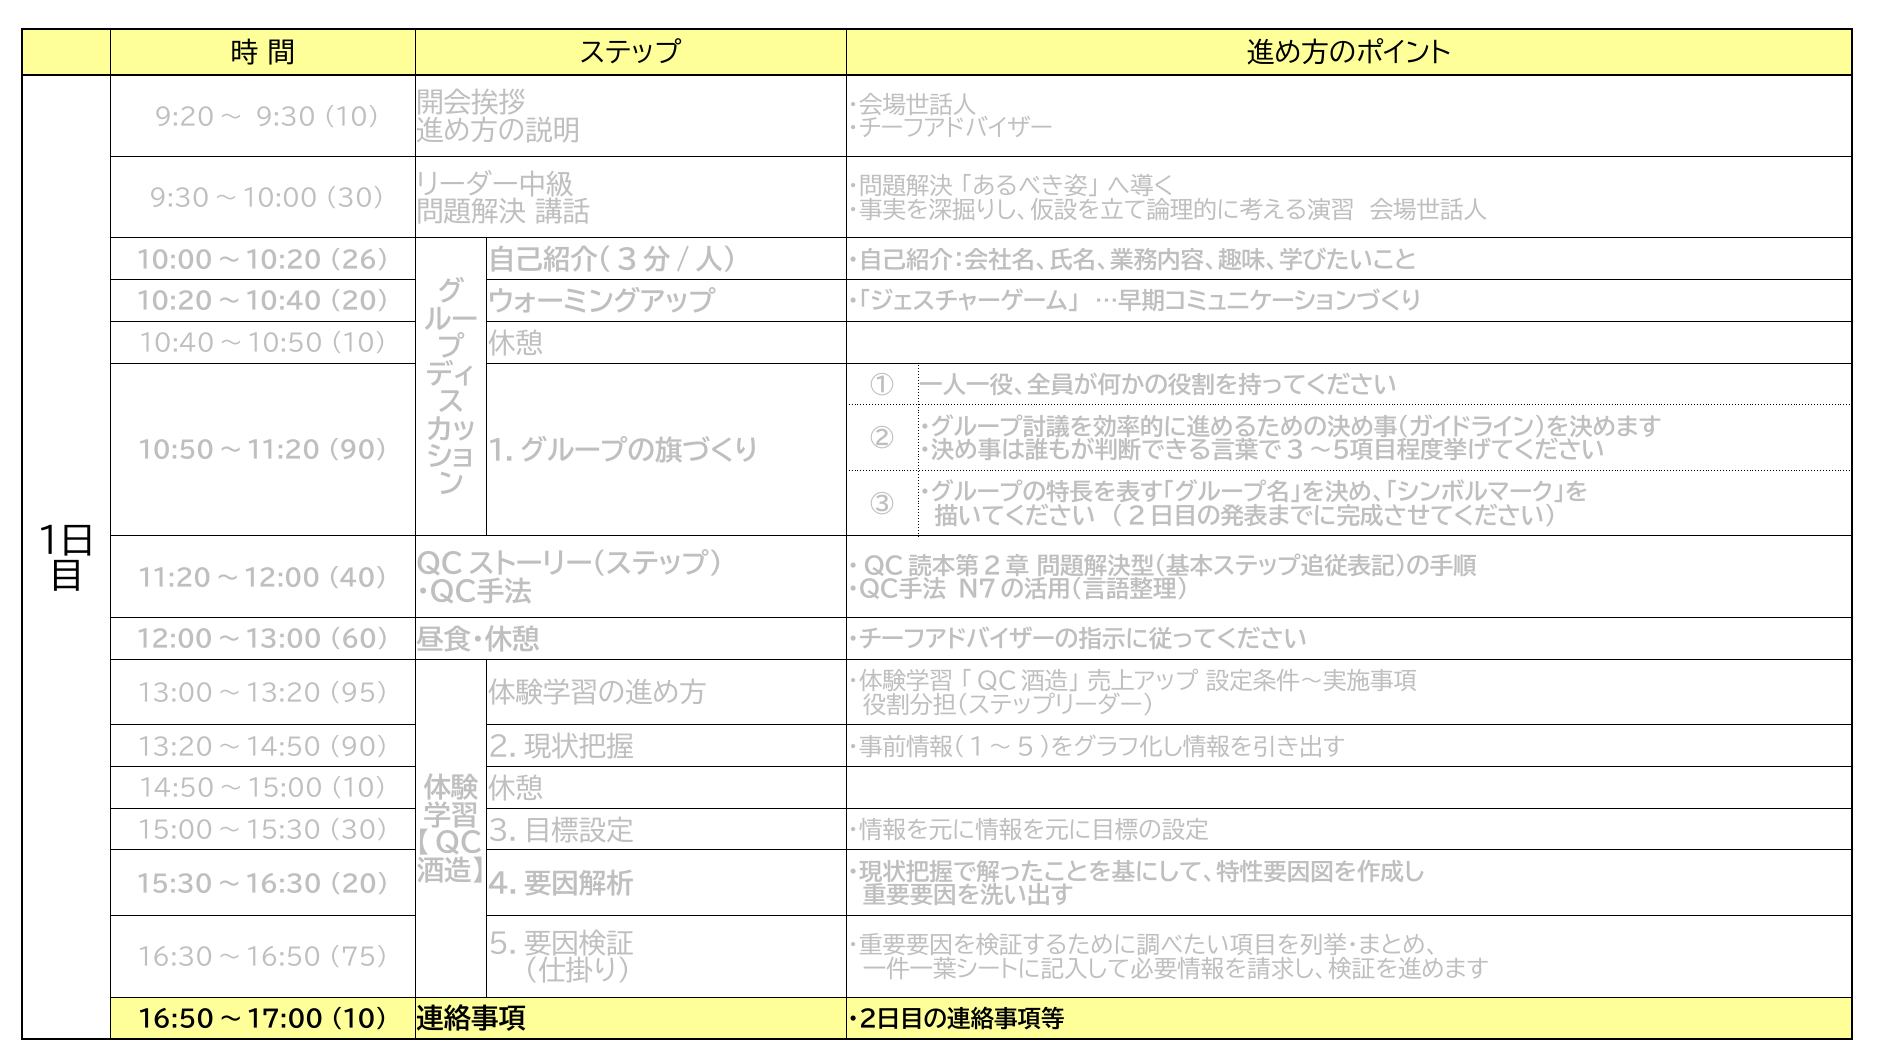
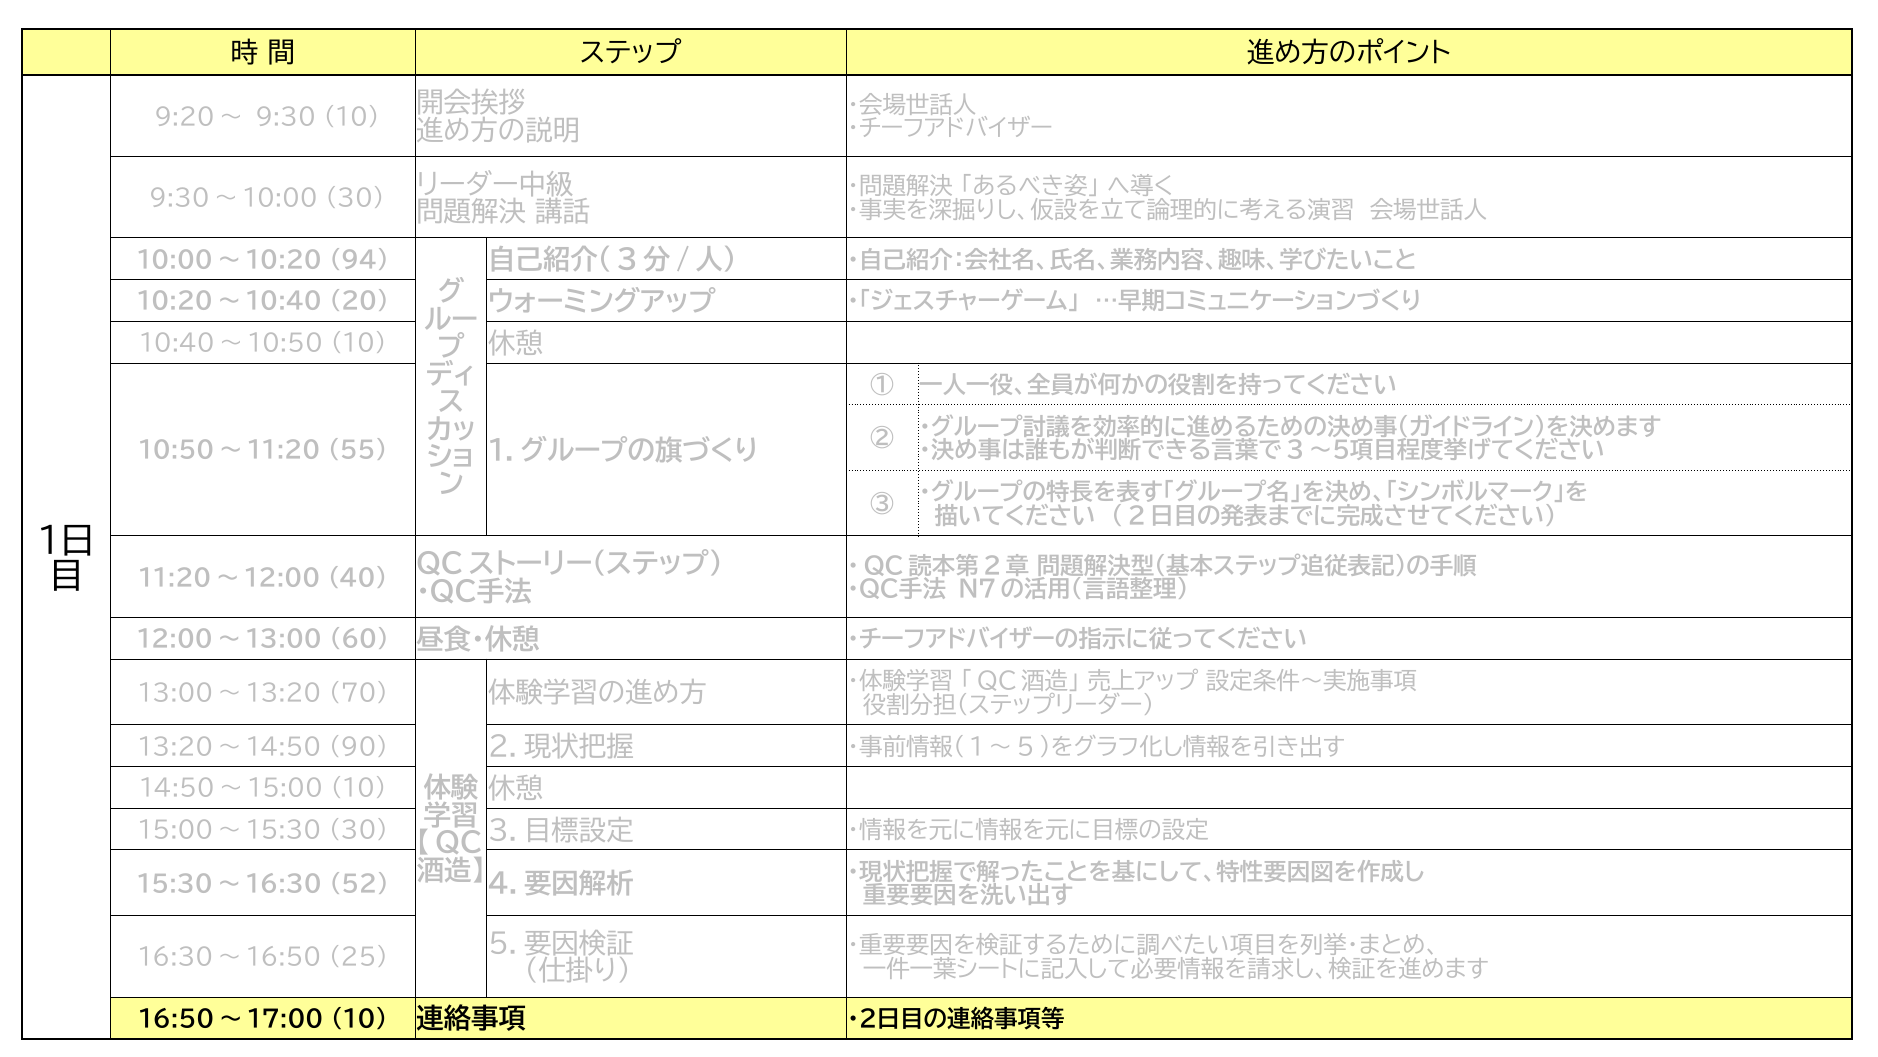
26: 26 -> 94
10:50～11:20 90: 90 -> 55
95: 95 -> 70
15:30～16:30 20: 20 -> 52
75: 75 -> 25
